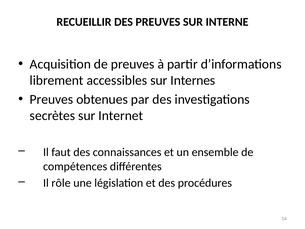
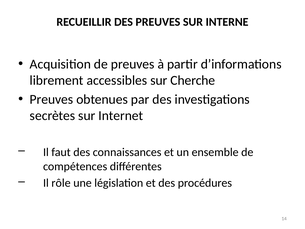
Internes: Internes -> Cherche
